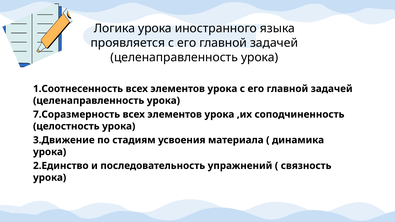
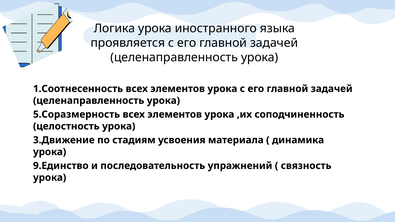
7.Соразмерность: 7.Соразмерность -> 5.Соразмерность
2.Единство: 2.Единство -> 9.Единство
